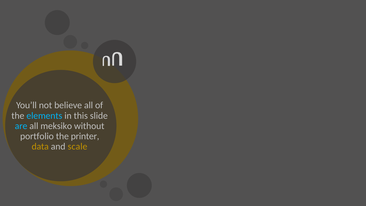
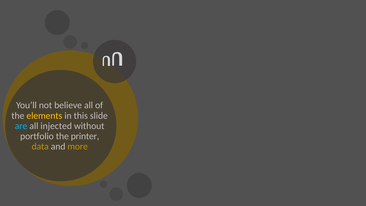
elements colour: light blue -> yellow
meksiko: meksiko -> injected
scale: scale -> more
